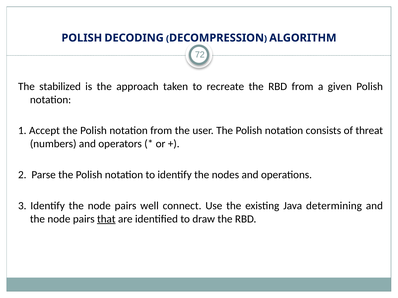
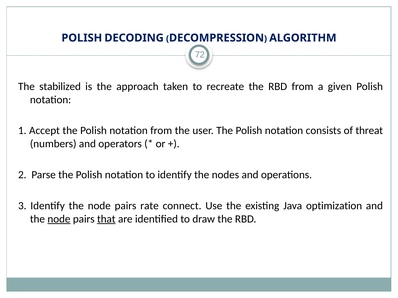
well: well -> rate
determining: determining -> optimization
node at (59, 219) underline: none -> present
